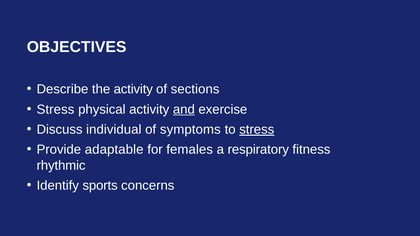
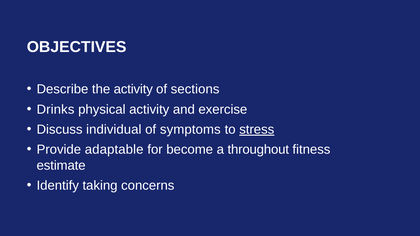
Stress at (56, 110): Stress -> Drinks
and underline: present -> none
females: females -> become
respiratory: respiratory -> throughout
rhythmic: rhythmic -> estimate
sports: sports -> taking
